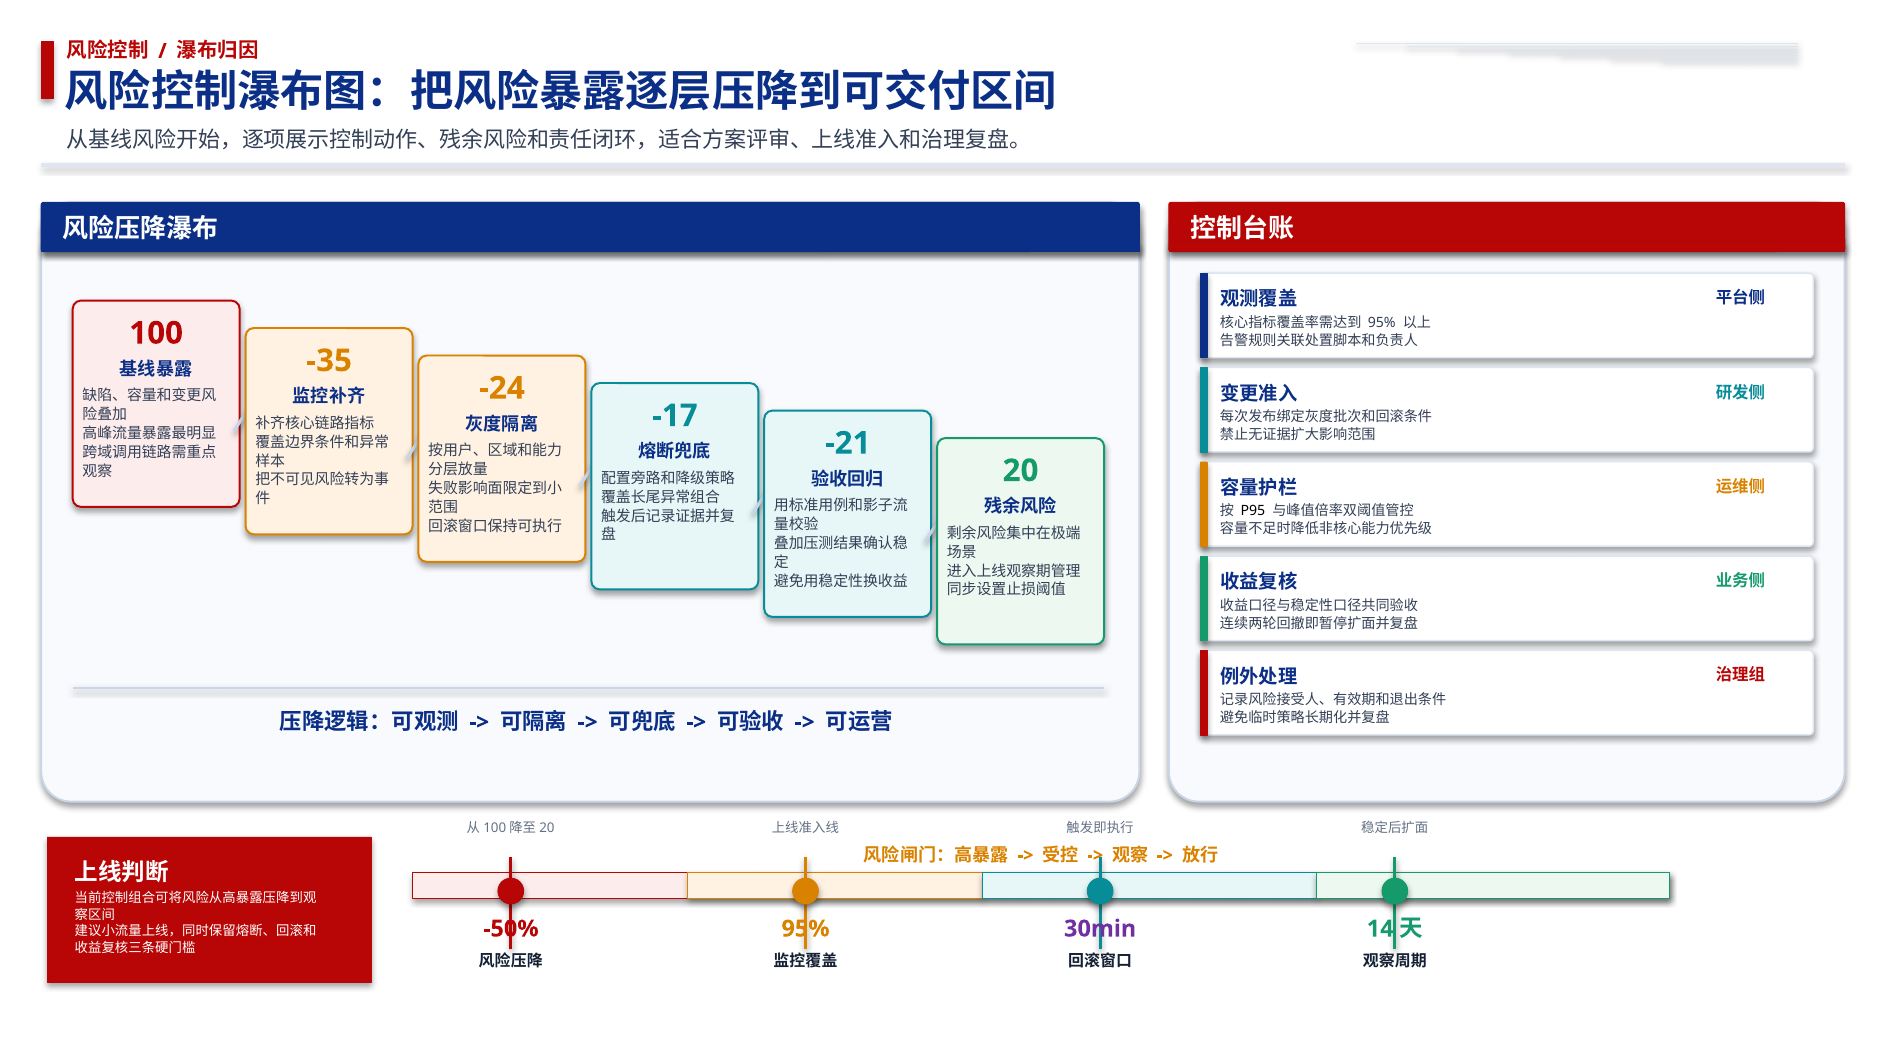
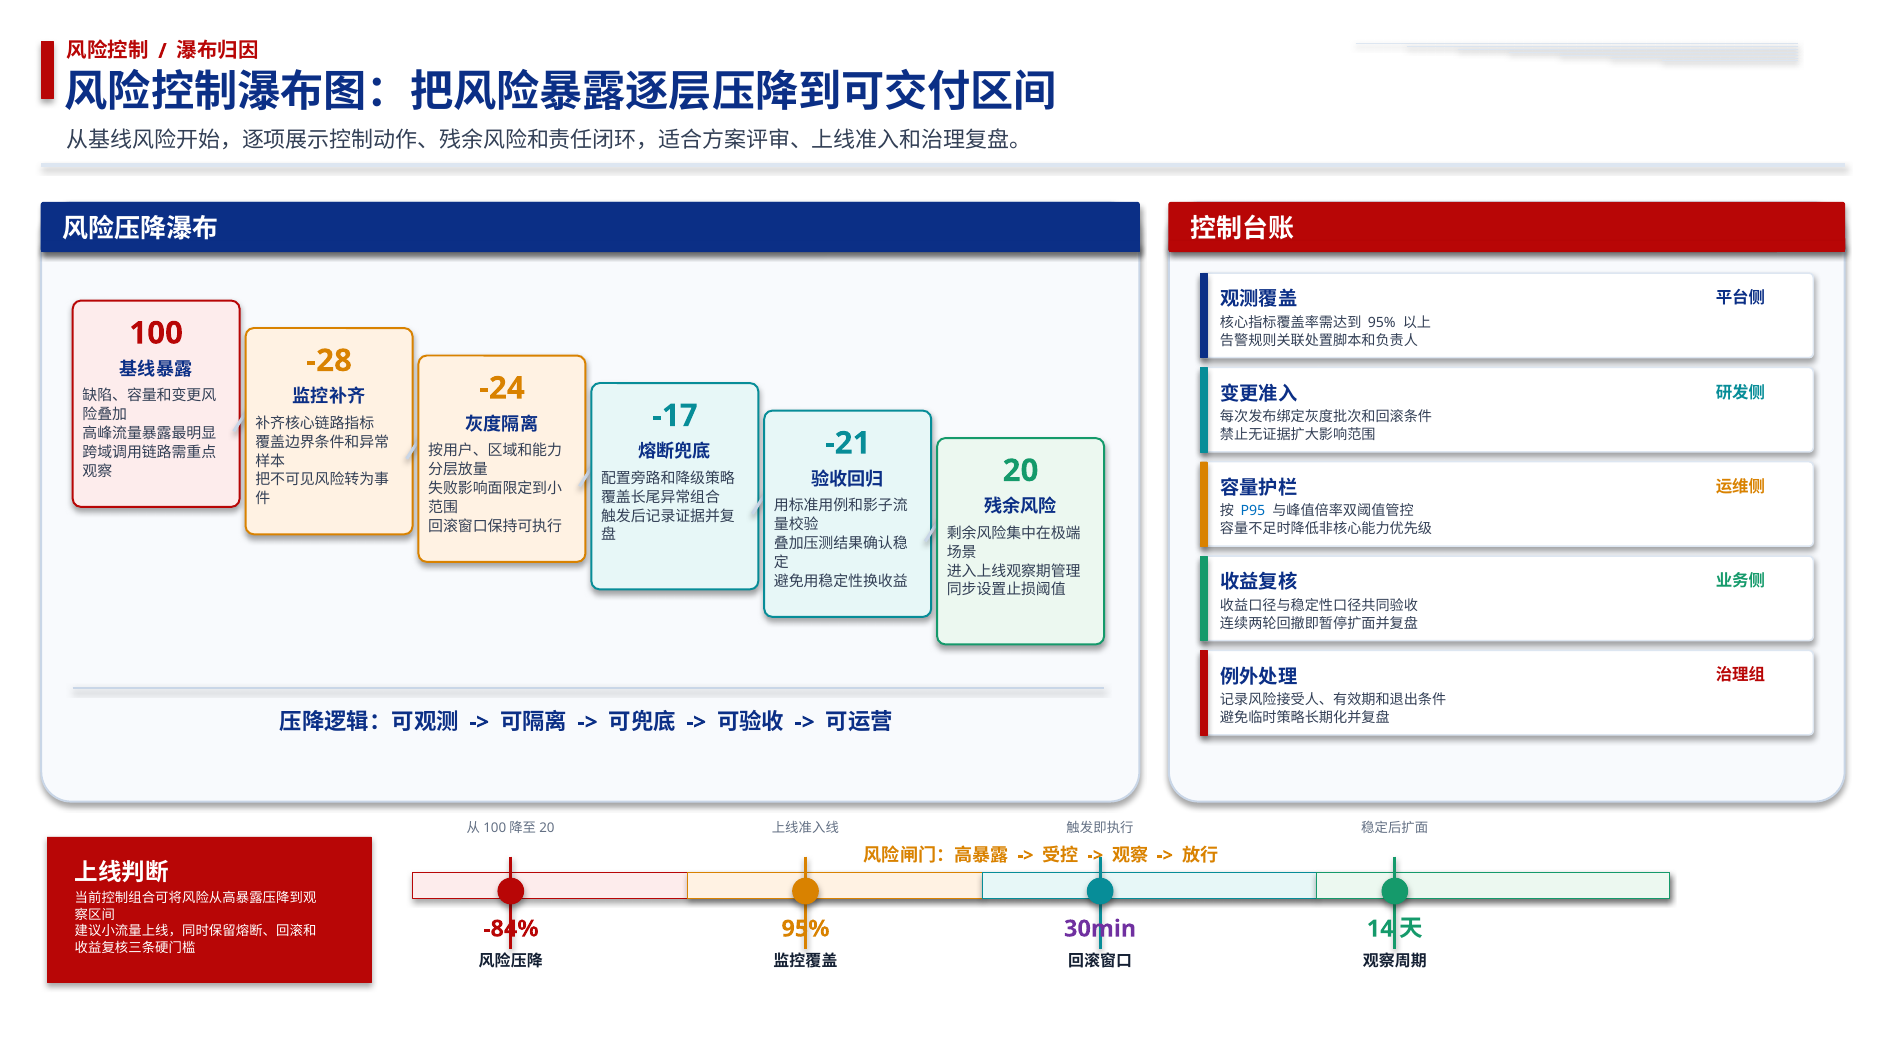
-35: -35 -> -28
P95 colour: black -> blue
-50%: -50% -> -84%
